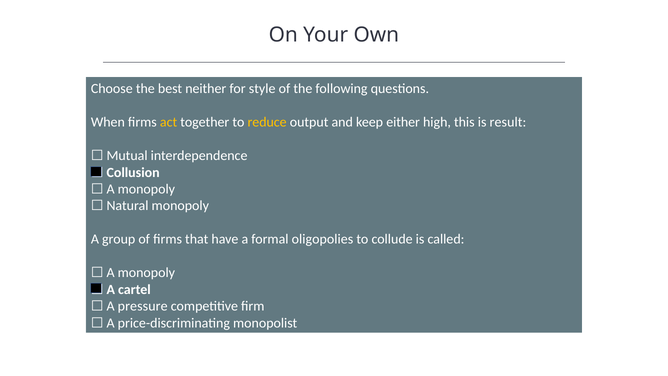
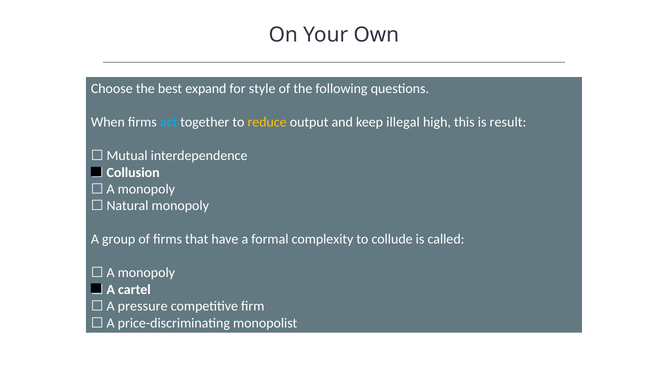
neither: neither -> expand
act colour: yellow -> light blue
either: either -> illegal
oligopolies: oligopolies -> complexity
